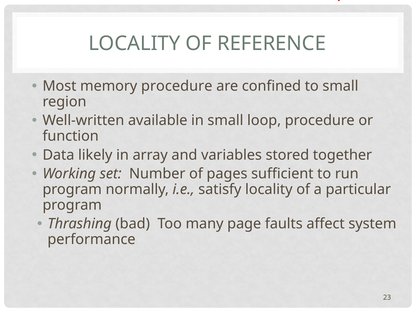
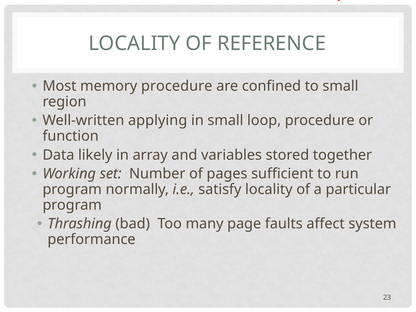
available: available -> applying
